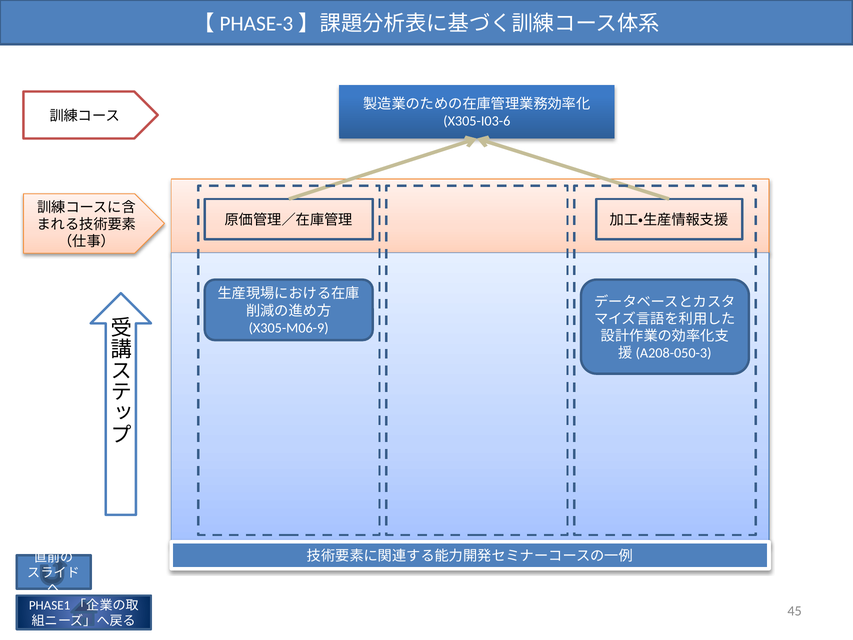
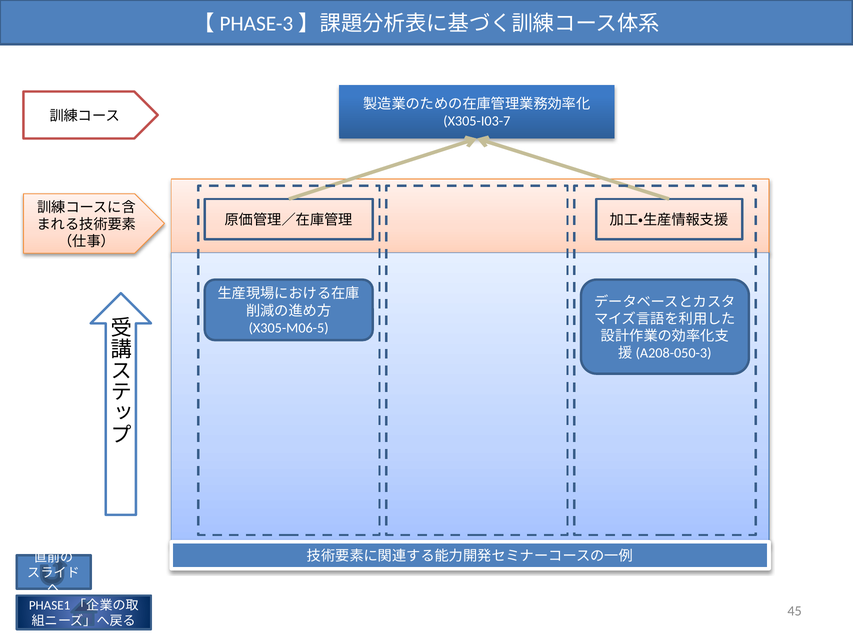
X305-I03-6: X305-I03-6 -> X305-I03-7
X305-M06-9: X305-M06-9 -> X305-M06-5
